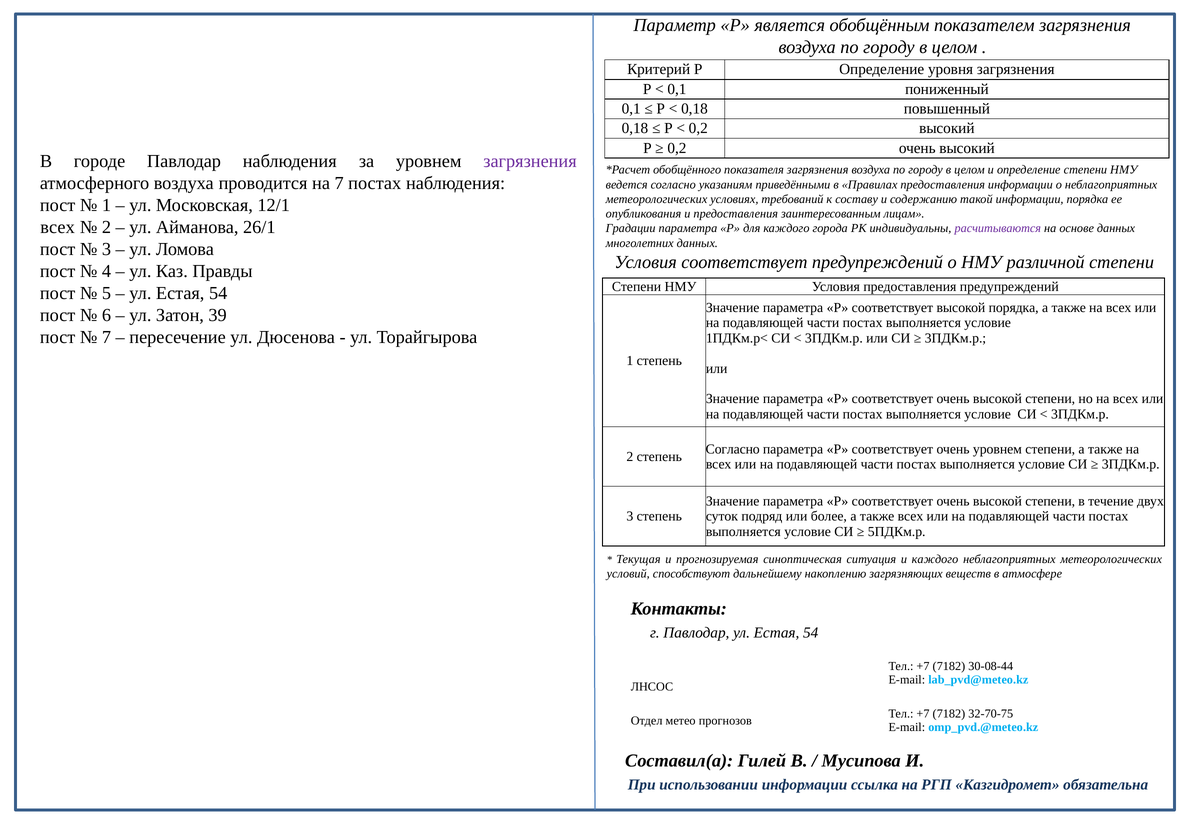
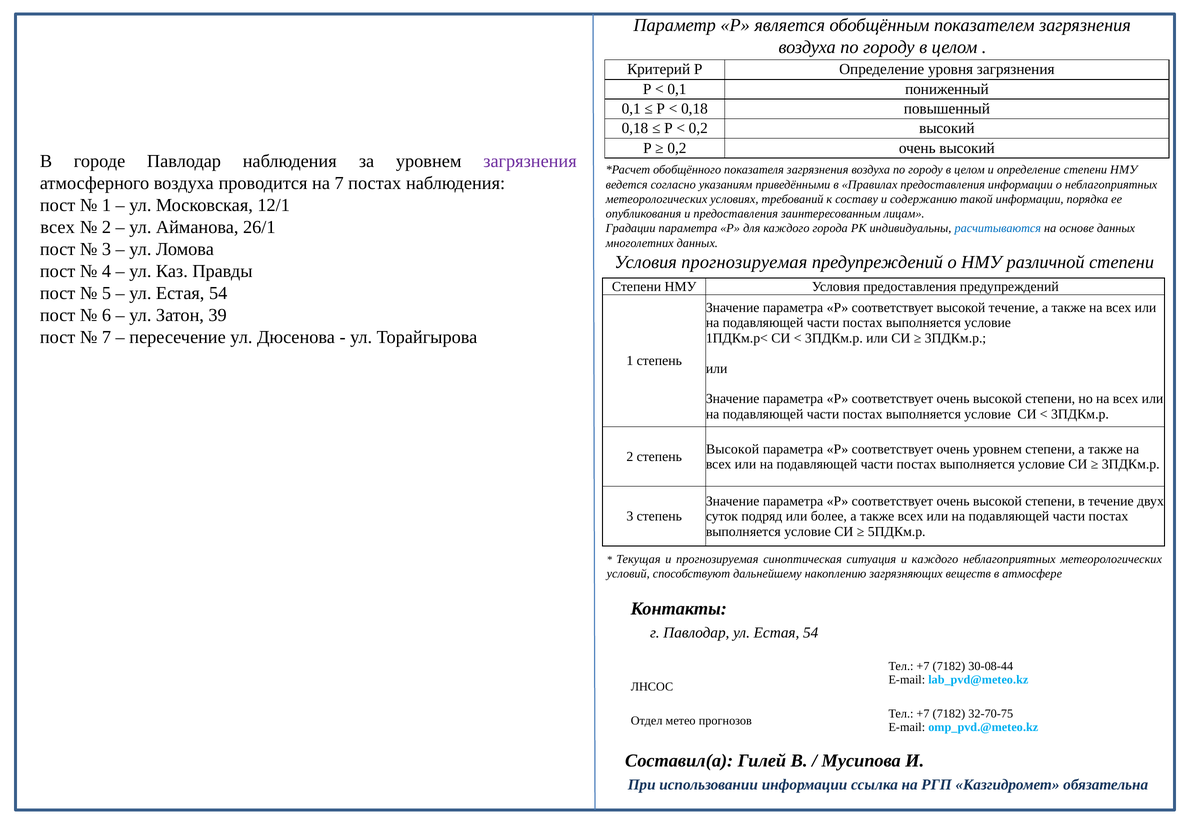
расчитываются colour: purple -> blue
Условия соответствует: соответствует -> прогнозируемая
высокой порядка: порядка -> течение
Согласно at (733, 449): Согласно -> Высокой
